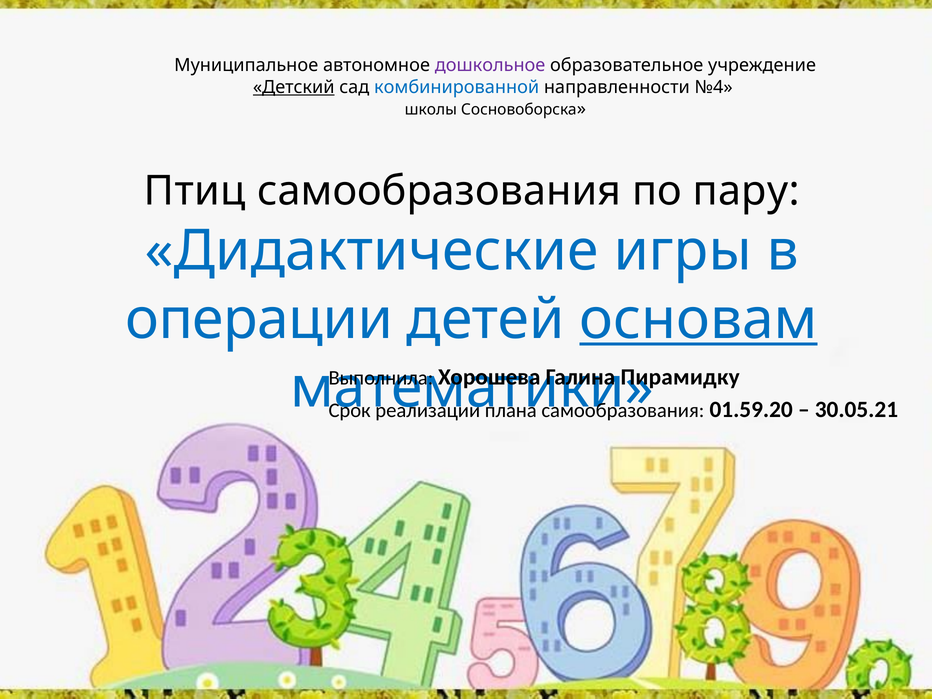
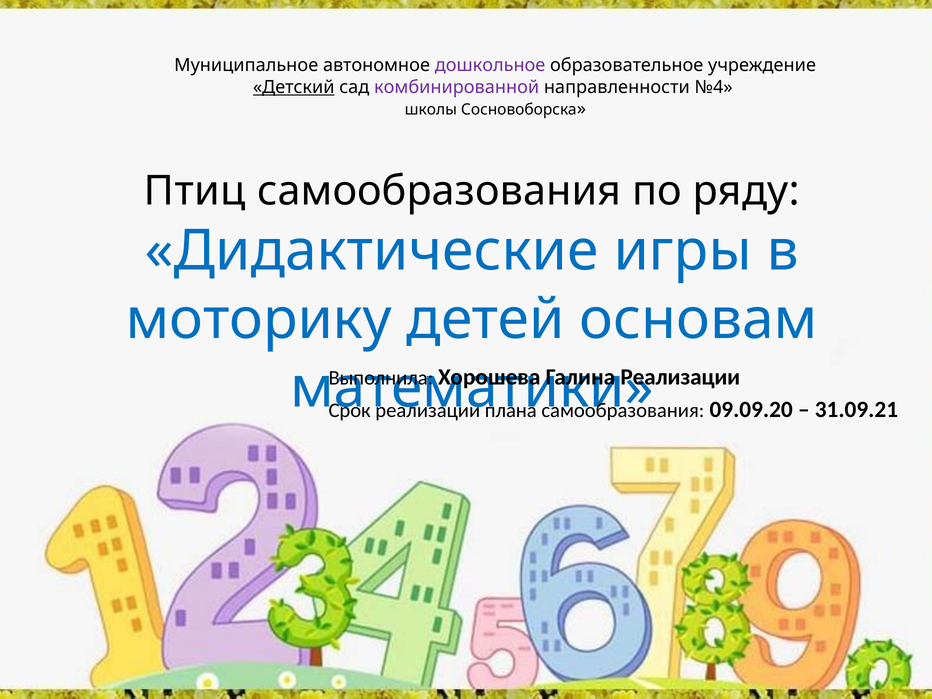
комбинированной colour: blue -> purple
пару: пару -> ряду
операции: операции -> моторику
основам underline: present -> none
Пирамидку at (680, 377): Пирамидку -> Реализации
01.59.20: 01.59.20 -> 09.09.20
30.05.21: 30.05.21 -> 31.09.21
